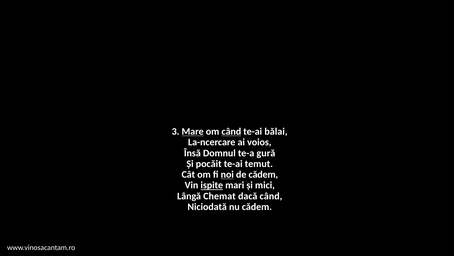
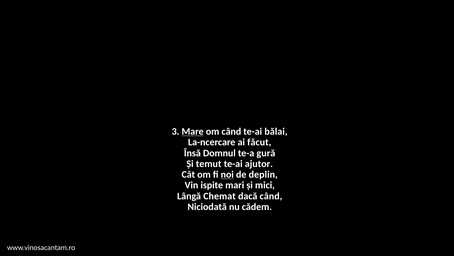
când at (231, 131) underline: present -> none
voios: voios -> făcut
pocăit: pocăit -> temut
temut: temut -> ajutor
de cădem: cădem -> deplin
ispite underline: present -> none
